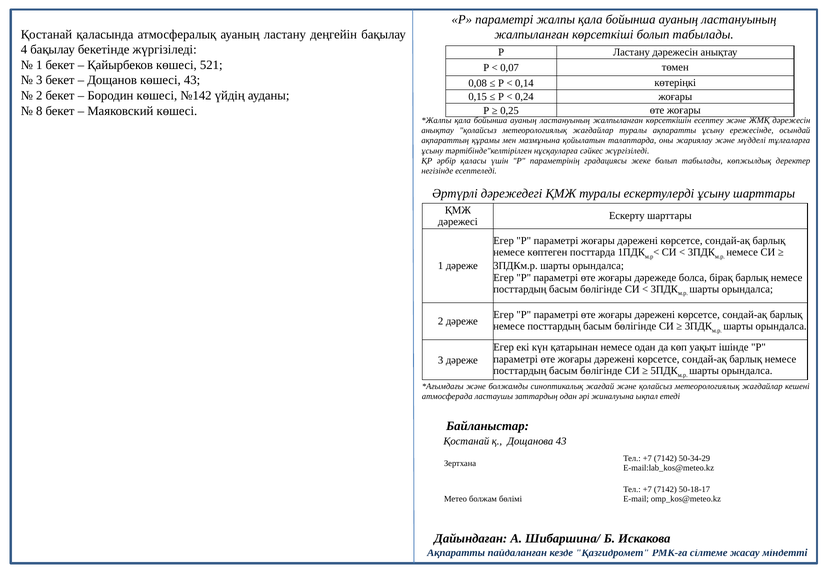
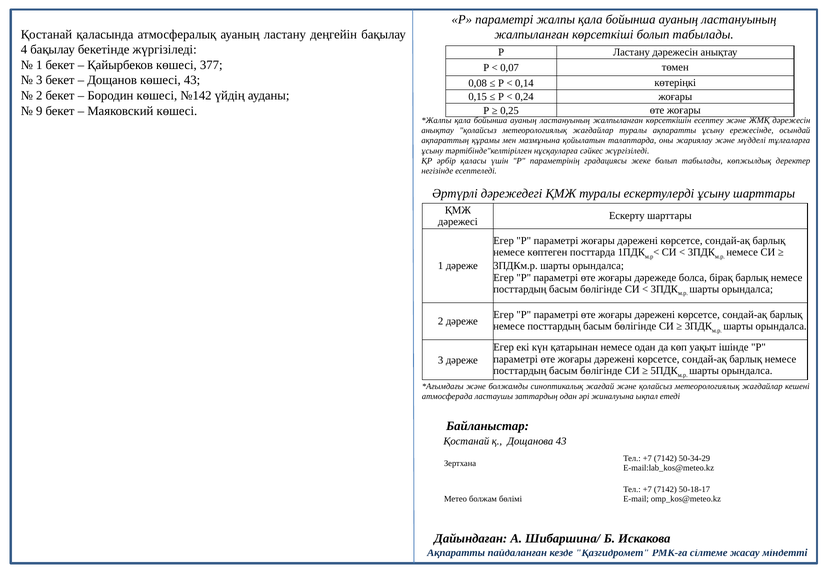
521: 521 -> 377
8: 8 -> 9
